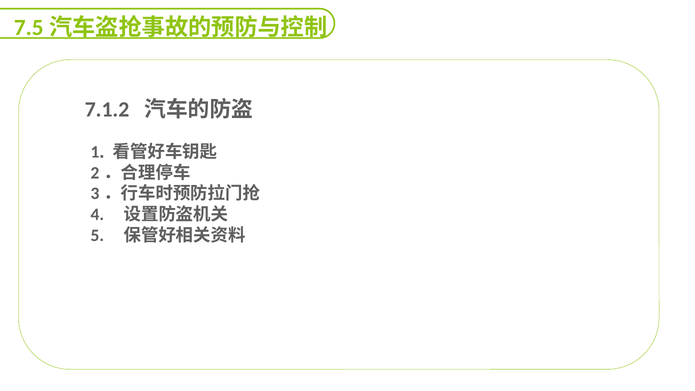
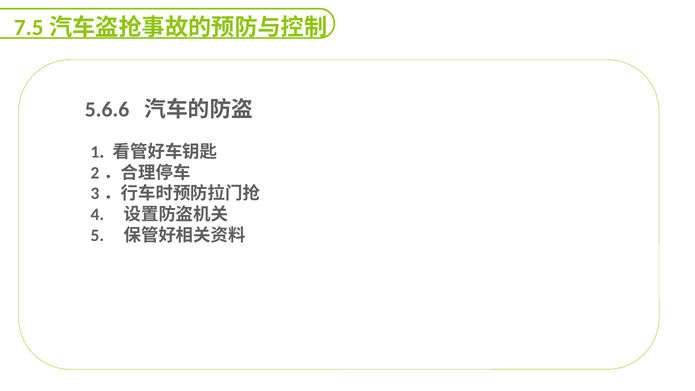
7.1.2: 7.1.2 -> 5.6.6
